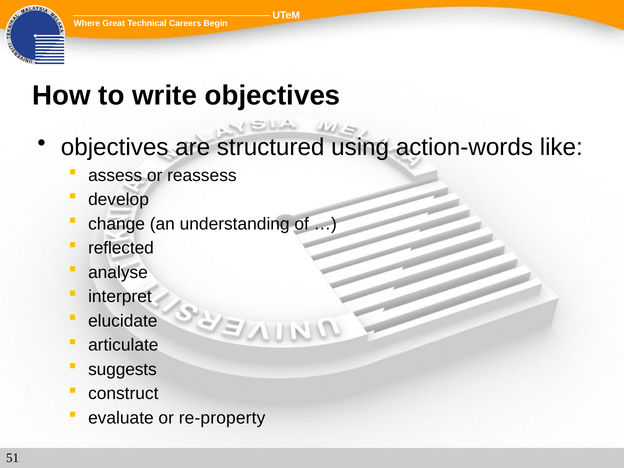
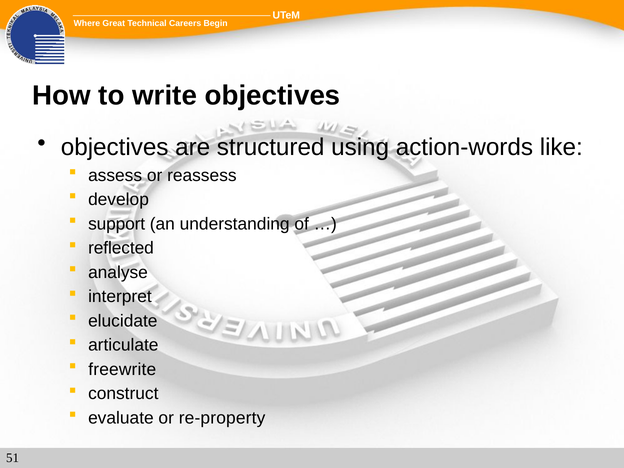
change: change -> support
suggests: suggests -> freewrite
